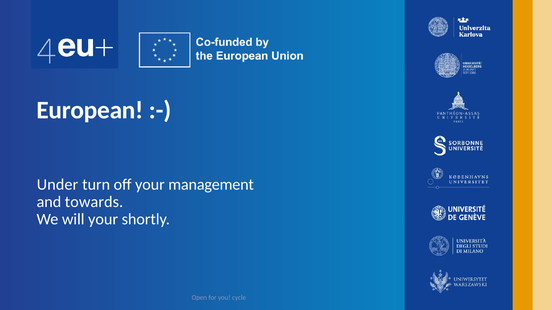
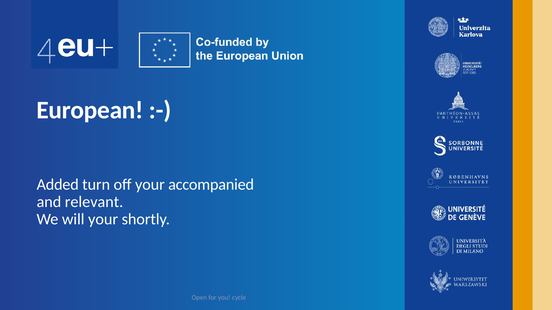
Under: Under -> Added
management: management -> accompanied
towards: towards -> relevant
